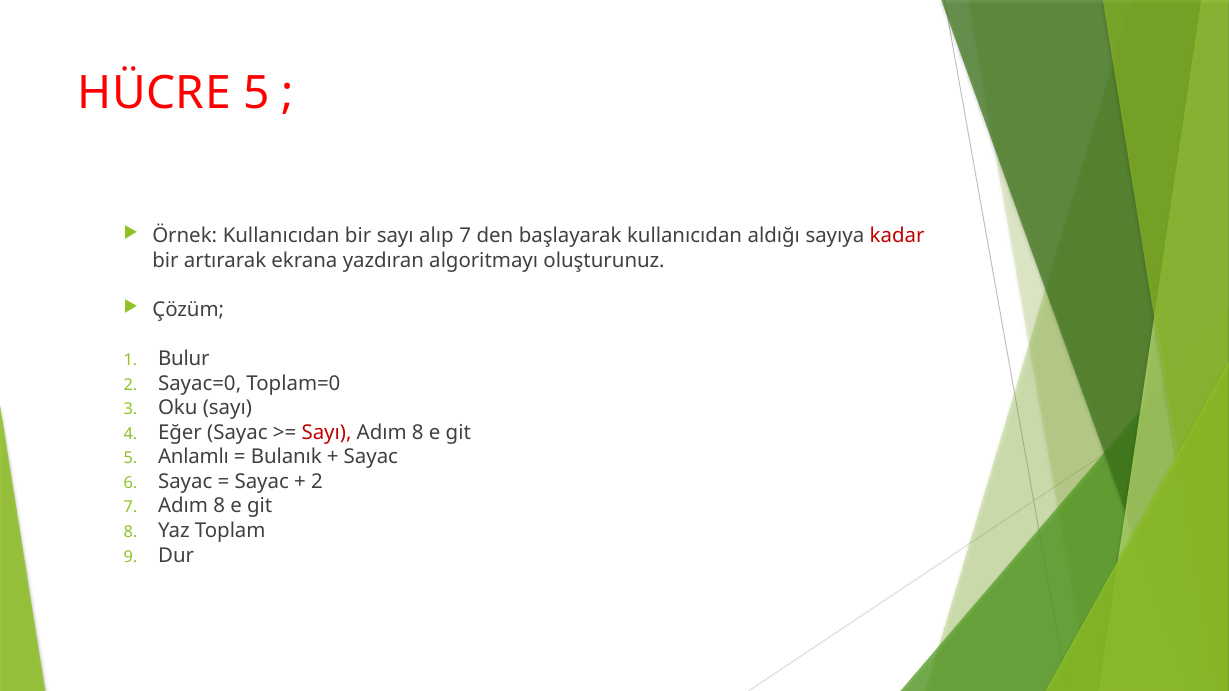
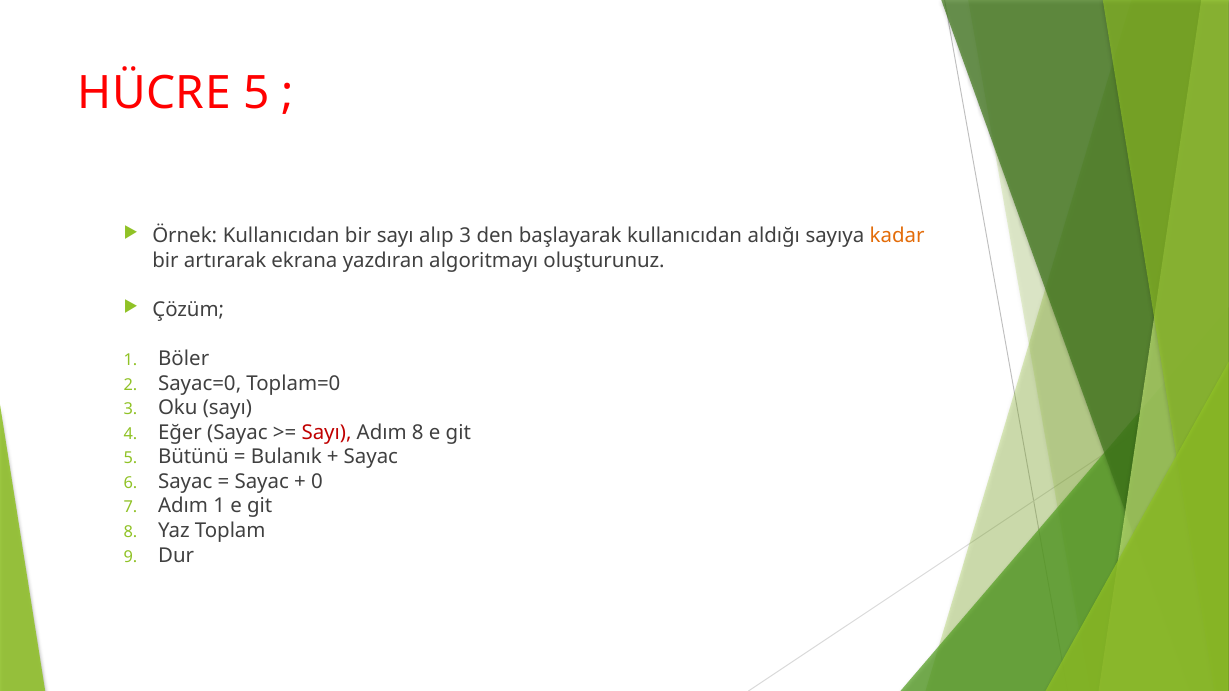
alıp 7: 7 -> 3
kadar colour: red -> orange
Bulur: Bulur -> Böler
Anlamlı: Anlamlı -> Bütünü
2 at (317, 482): 2 -> 0
8 at (219, 506): 8 -> 1
